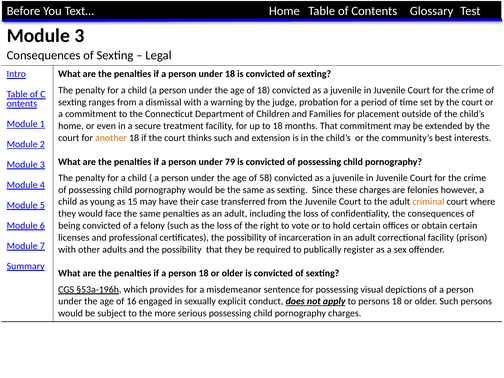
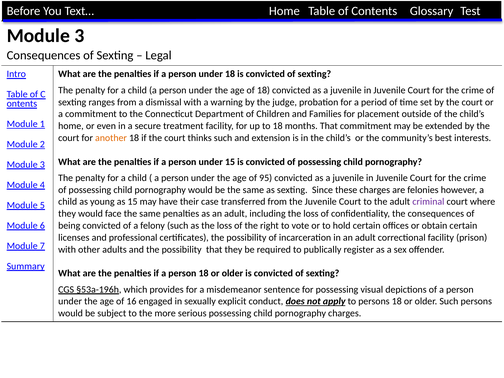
under 79: 79 -> 15
58: 58 -> 95
criminal colour: orange -> purple
